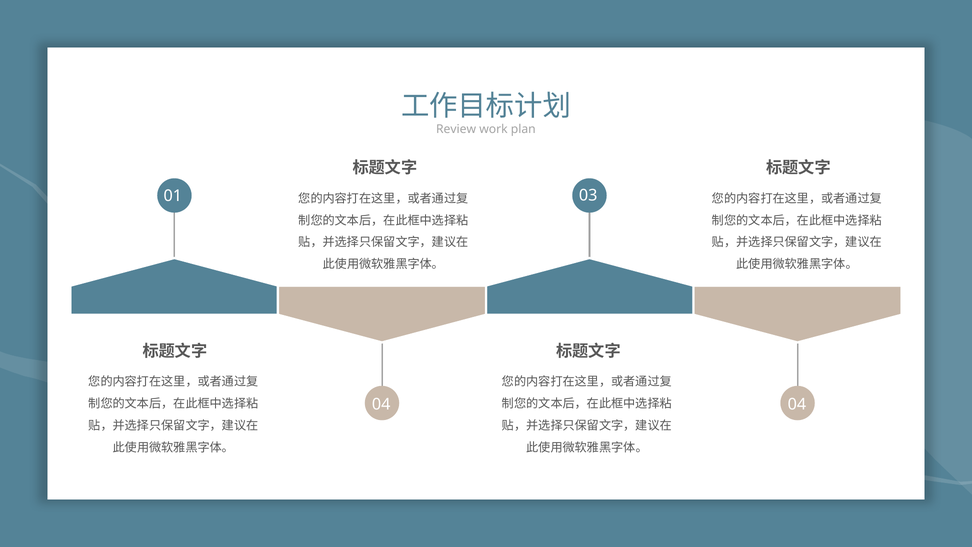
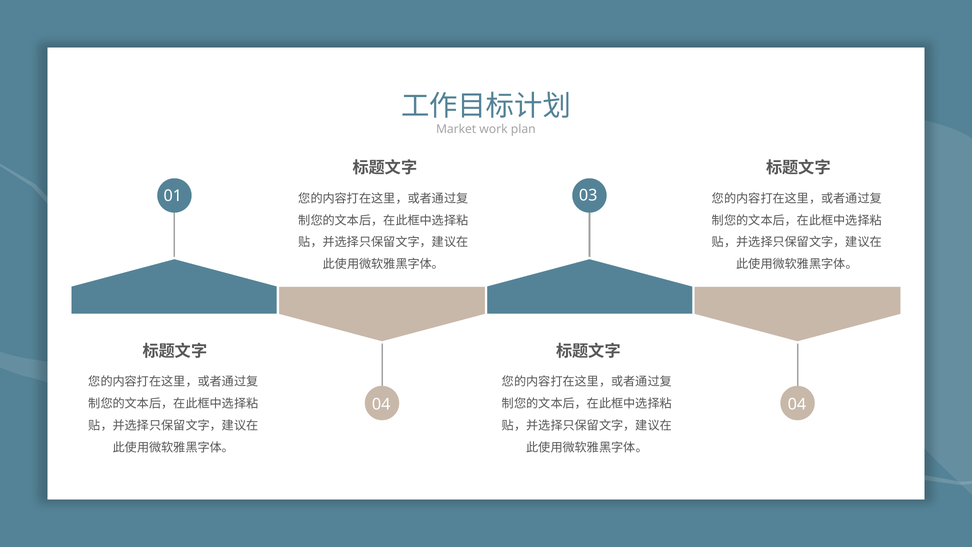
Review: Review -> Market
